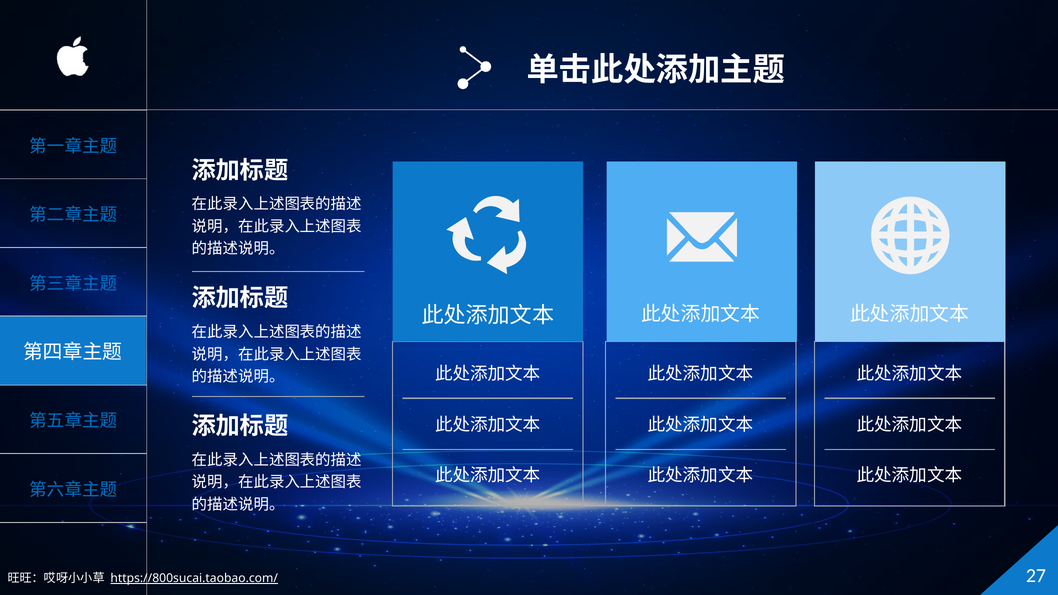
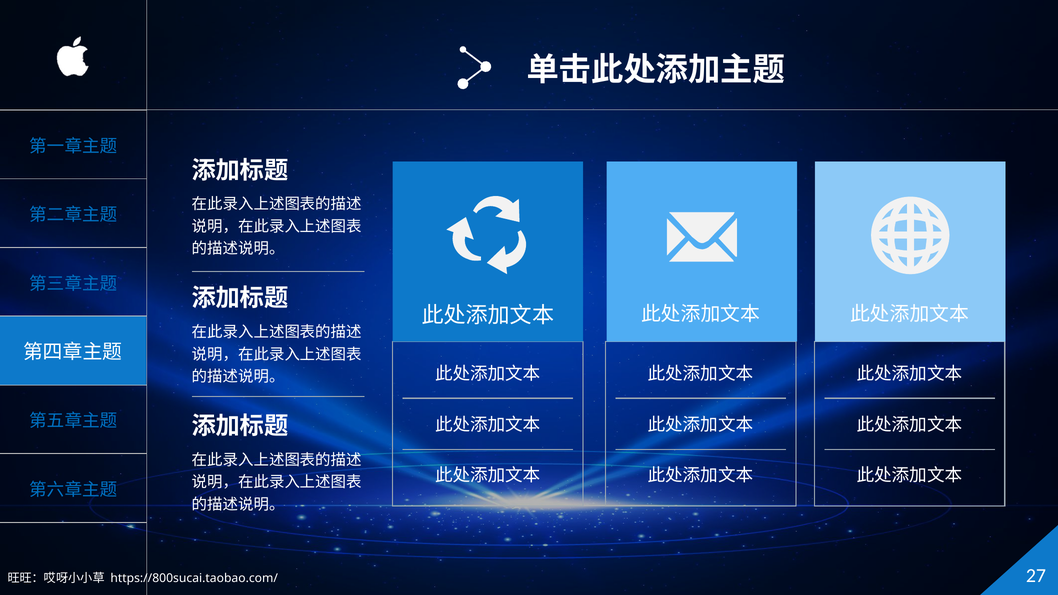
https://800sucai.taobao.com/ underline: present -> none
